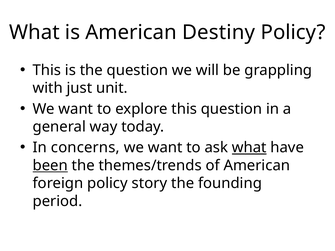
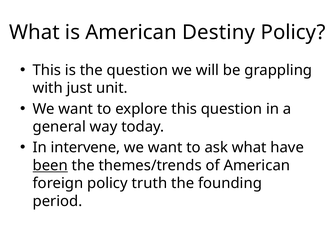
concerns: concerns -> intervene
what at (249, 148) underline: present -> none
story: story -> truth
